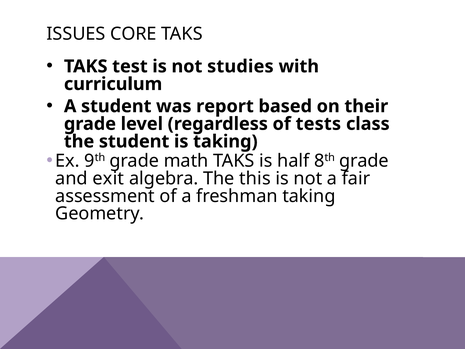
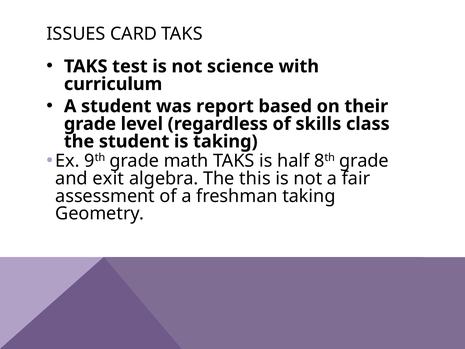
CORE: CORE -> CARD
studies: studies -> science
tests: tests -> skills
